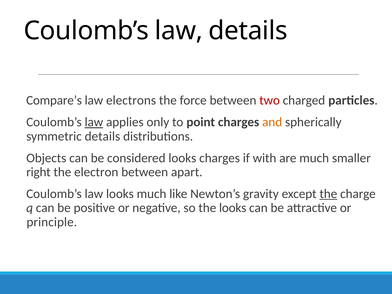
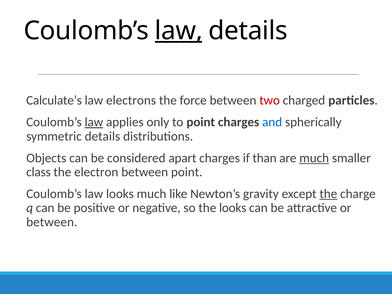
law at (179, 31) underline: none -> present
Compare’s: Compare’s -> Calculate’s
and colour: orange -> blue
considered looks: looks -> apart
with: with -> than
much at (314, 158) underline: none -> present
right: right -> class
between apart: apart -> point
principle at (52, 222): principle -> between
